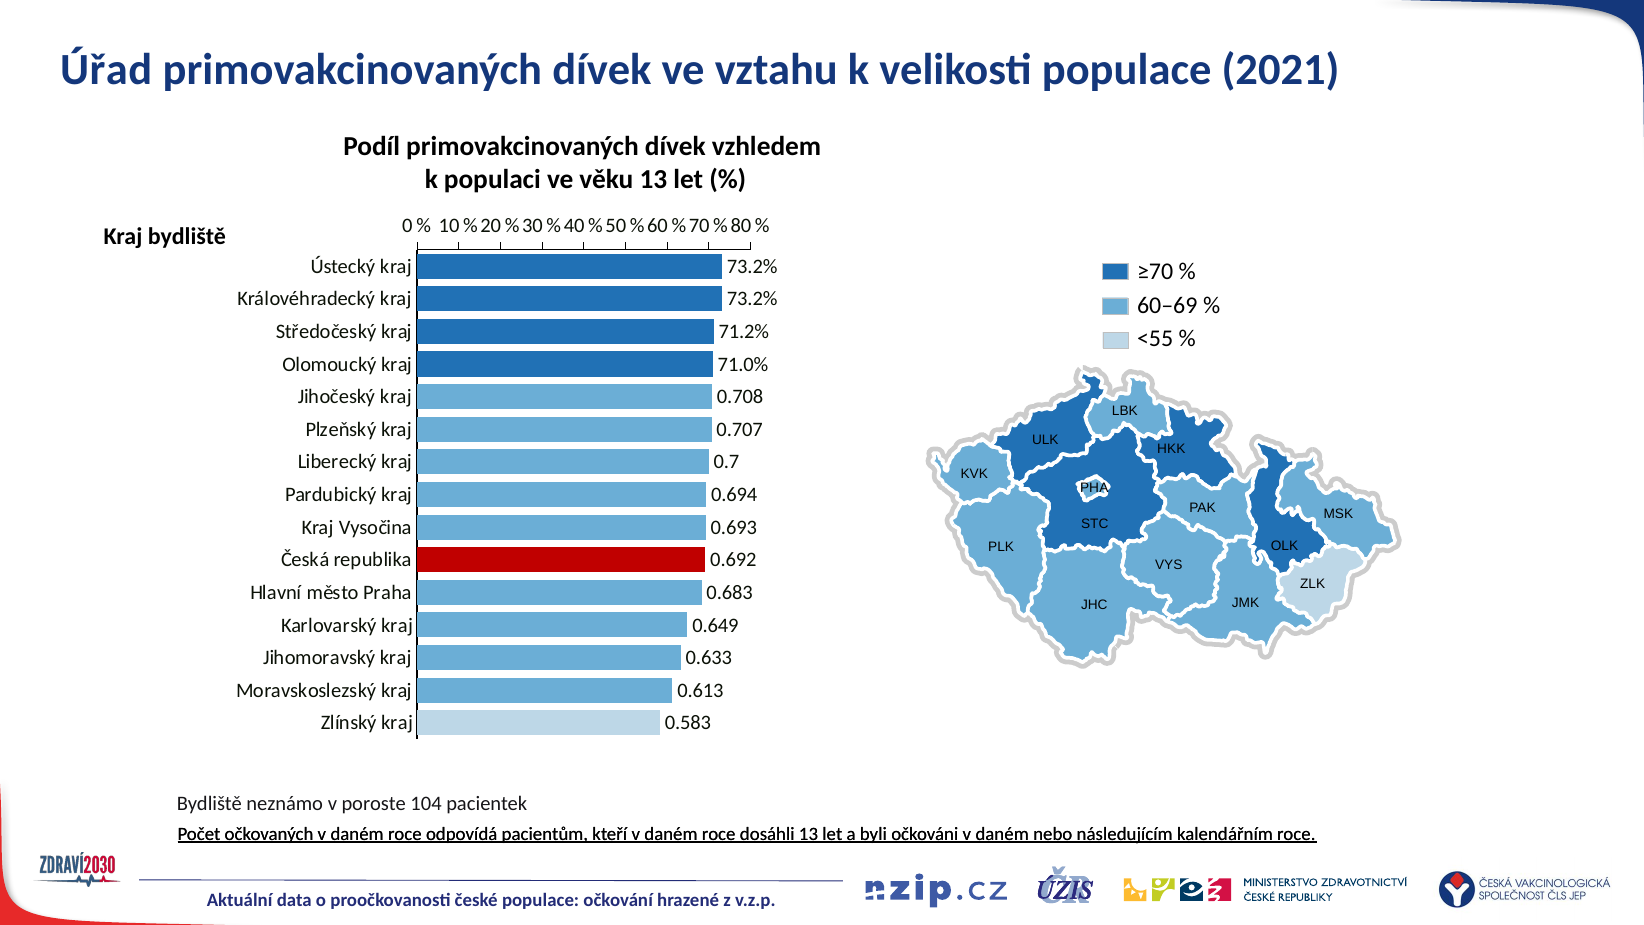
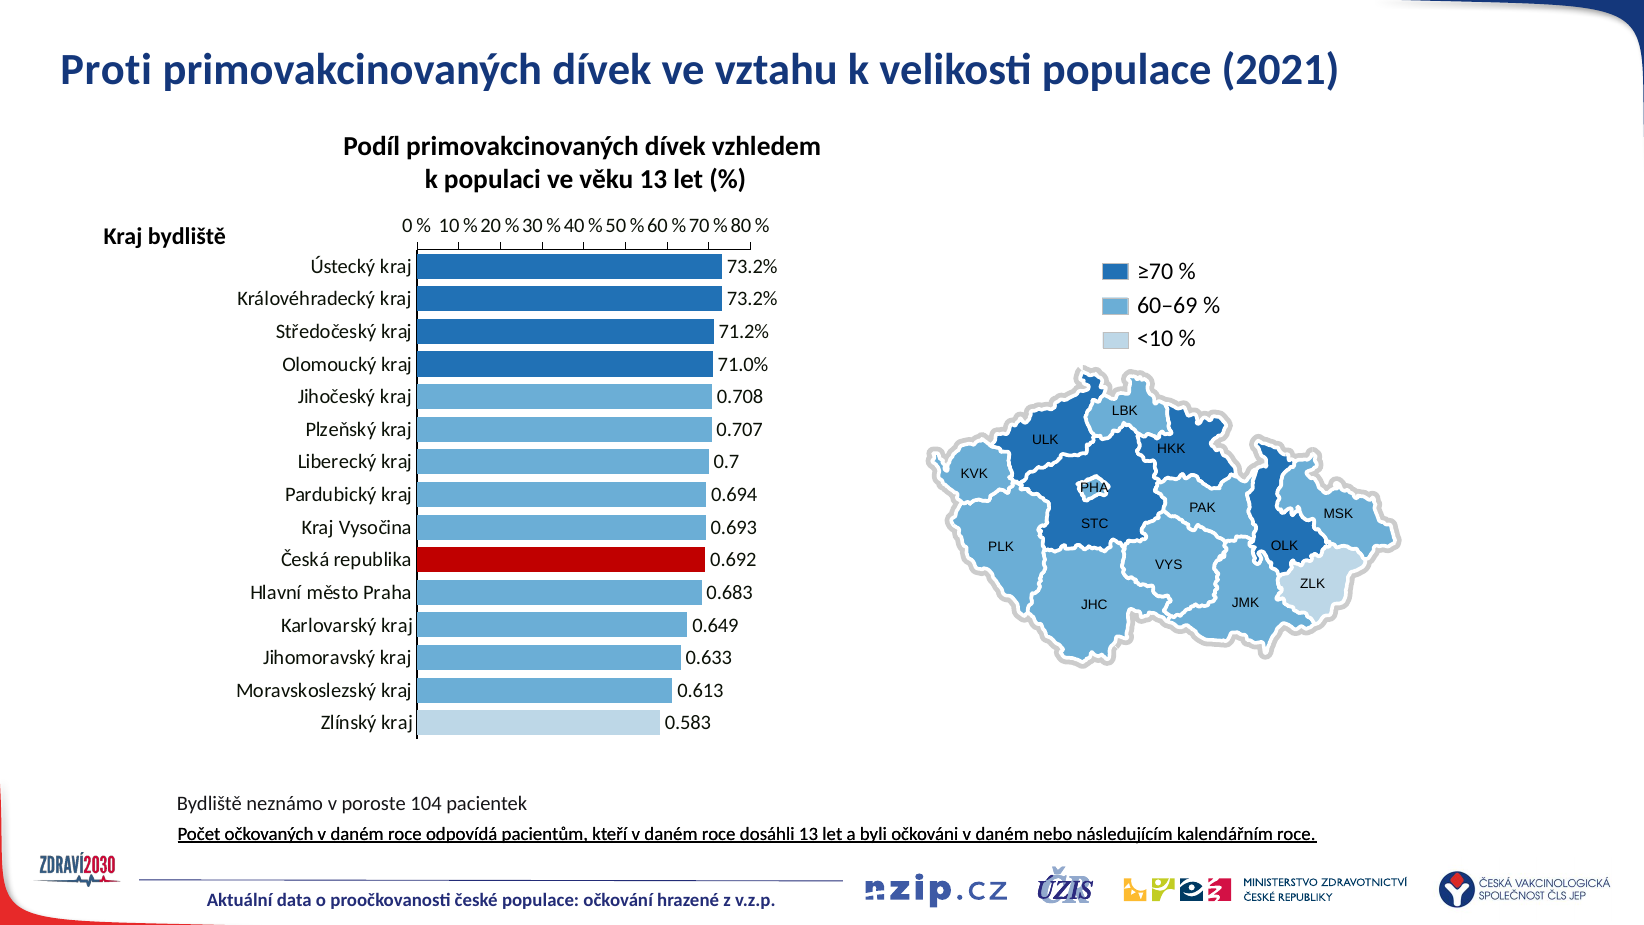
Úřad: Úřad -> Proti
<55: <55 -> <10
